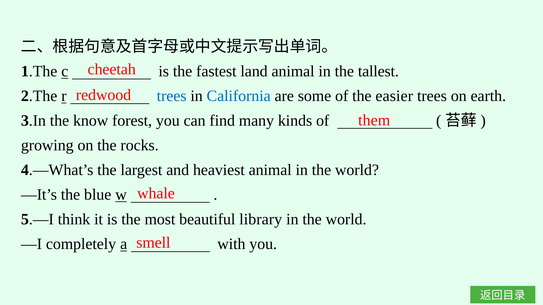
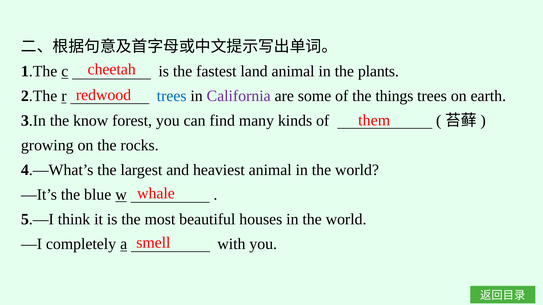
tallest: tallest -> plants
California colour: blue -> purple
easier: easier -> things
library: library -> houses
